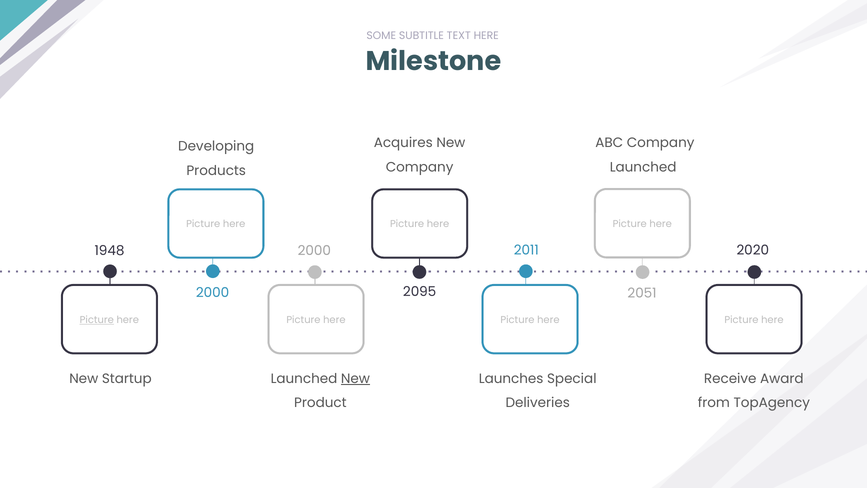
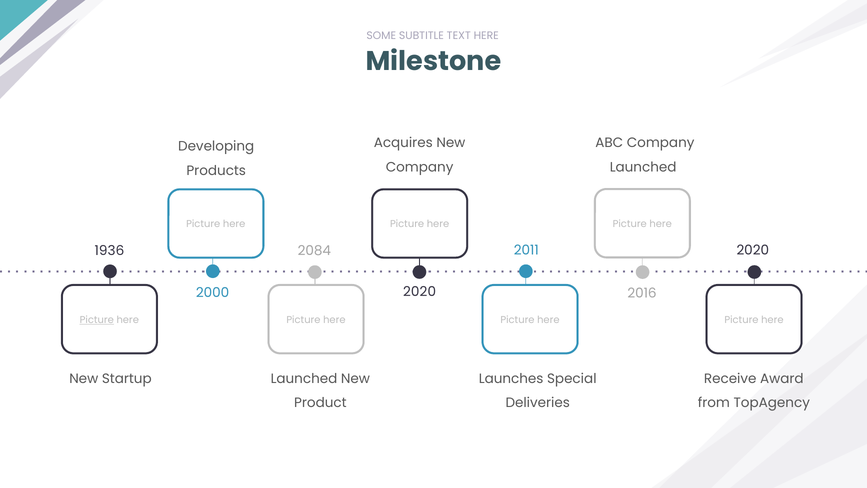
1948: 1948 -> 1936
2000 at (314, 251): 2000 -> 2084
2095 at (420, 292): 2095 -> 2020
2051: 2051 -> 2016
New at (355, 378) underline: present -> none
